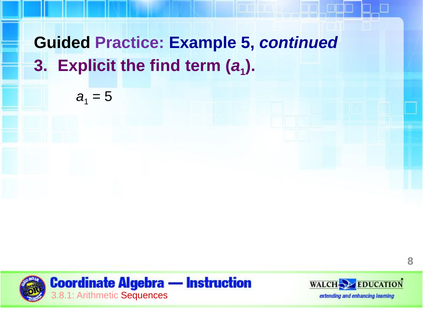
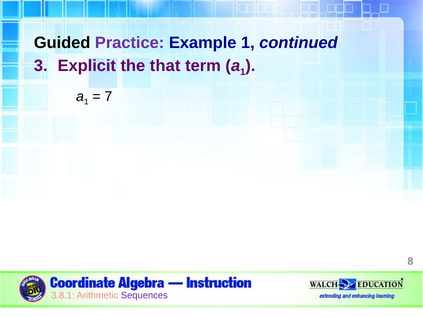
Example 5: 5 -> 1
find: find -> that
5 at (108, 96): 5 -> 7
Sequences colour: red -> purple
